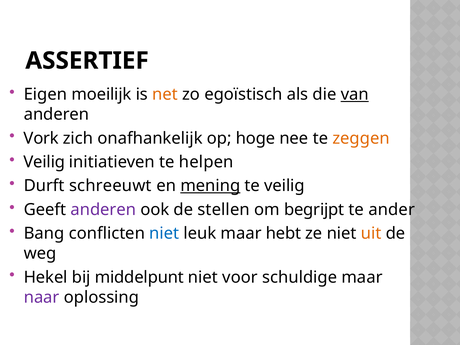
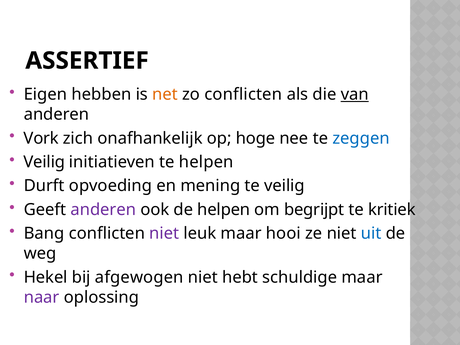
moeilijk: moeilijk -> hebben
zo egoïstisch: egoïstisch -> conflicten
zeggen colour: orange -> blue
schreeuwt: schreeuwt -> opvoeding
mening underline: present -> none
de stellen: stellen -> helpen
ander: ander -> kritiek
niet at (164, 233) colour: blue -> purple
hebt: hebt -> hooi
uit colour: orange -> blue
middelpunt: middelpunt -> afgewogen
voor: voor -> hebt
